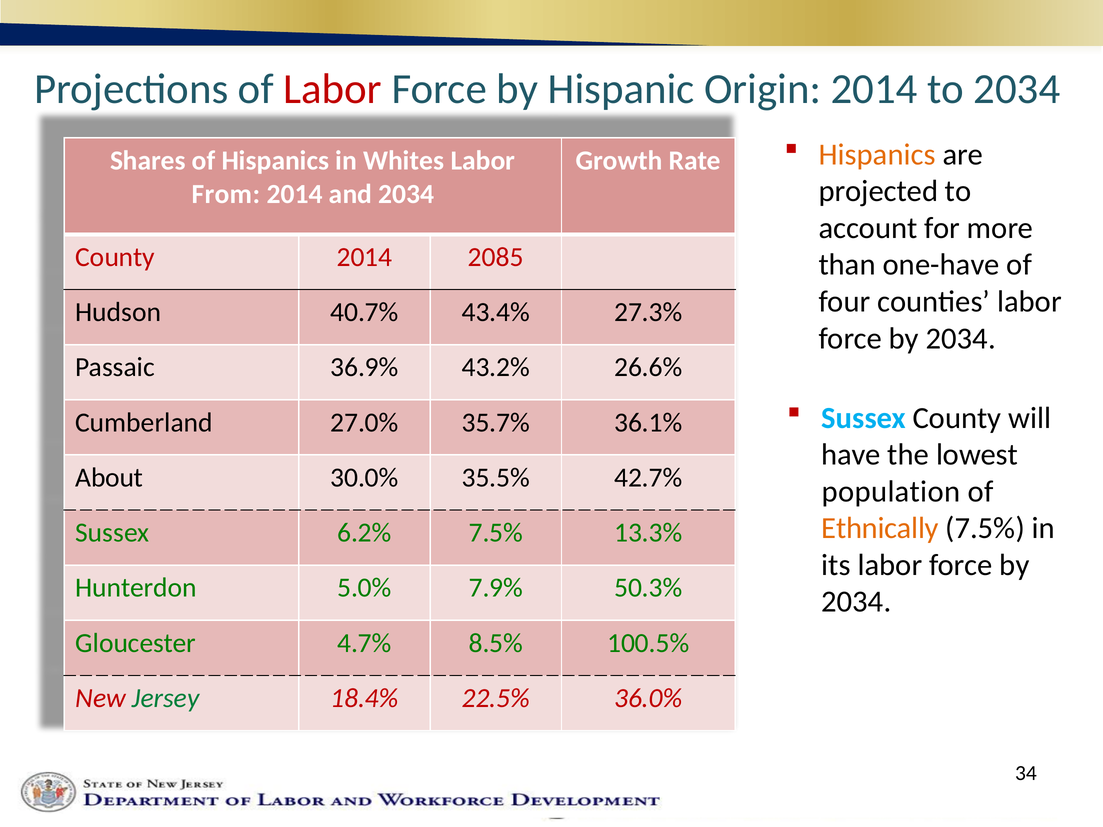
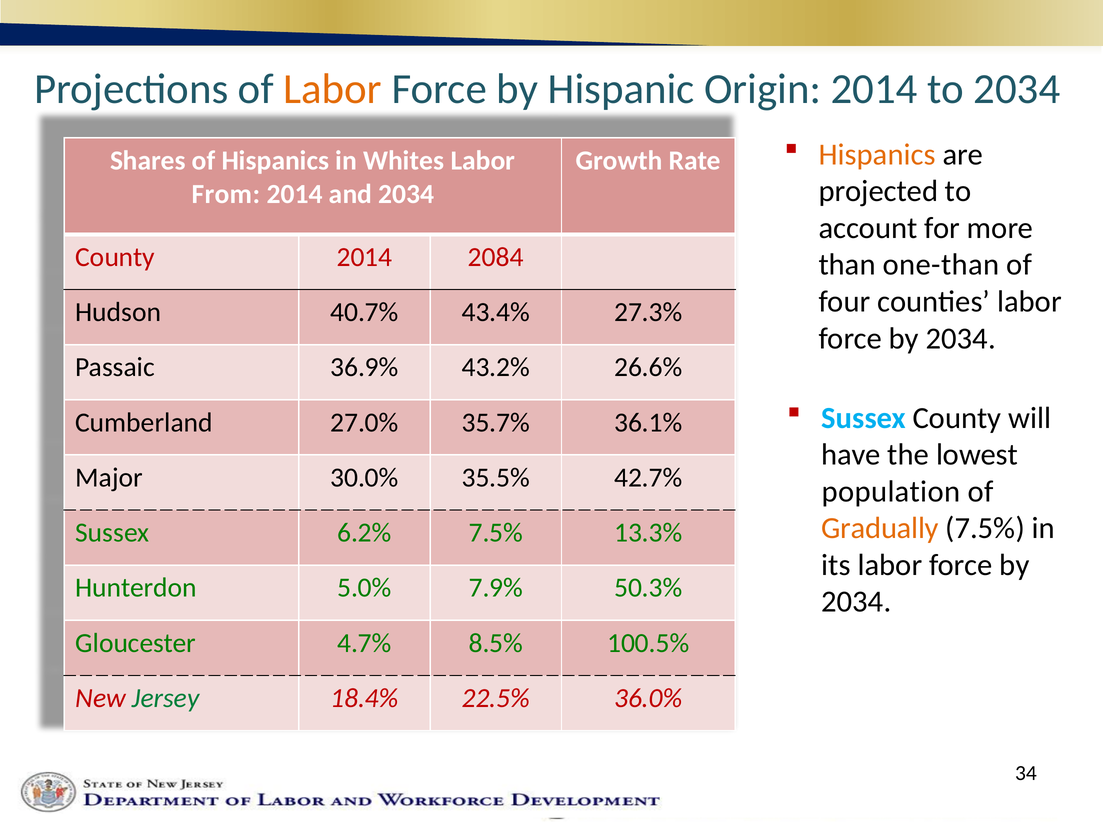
Labor at (333, 89) colour: red -> orange
2085: 2085 -> 2084
one-have: one-have -> one-than
About: About -> Major
Ethnically: Ethnically -> Gradually
